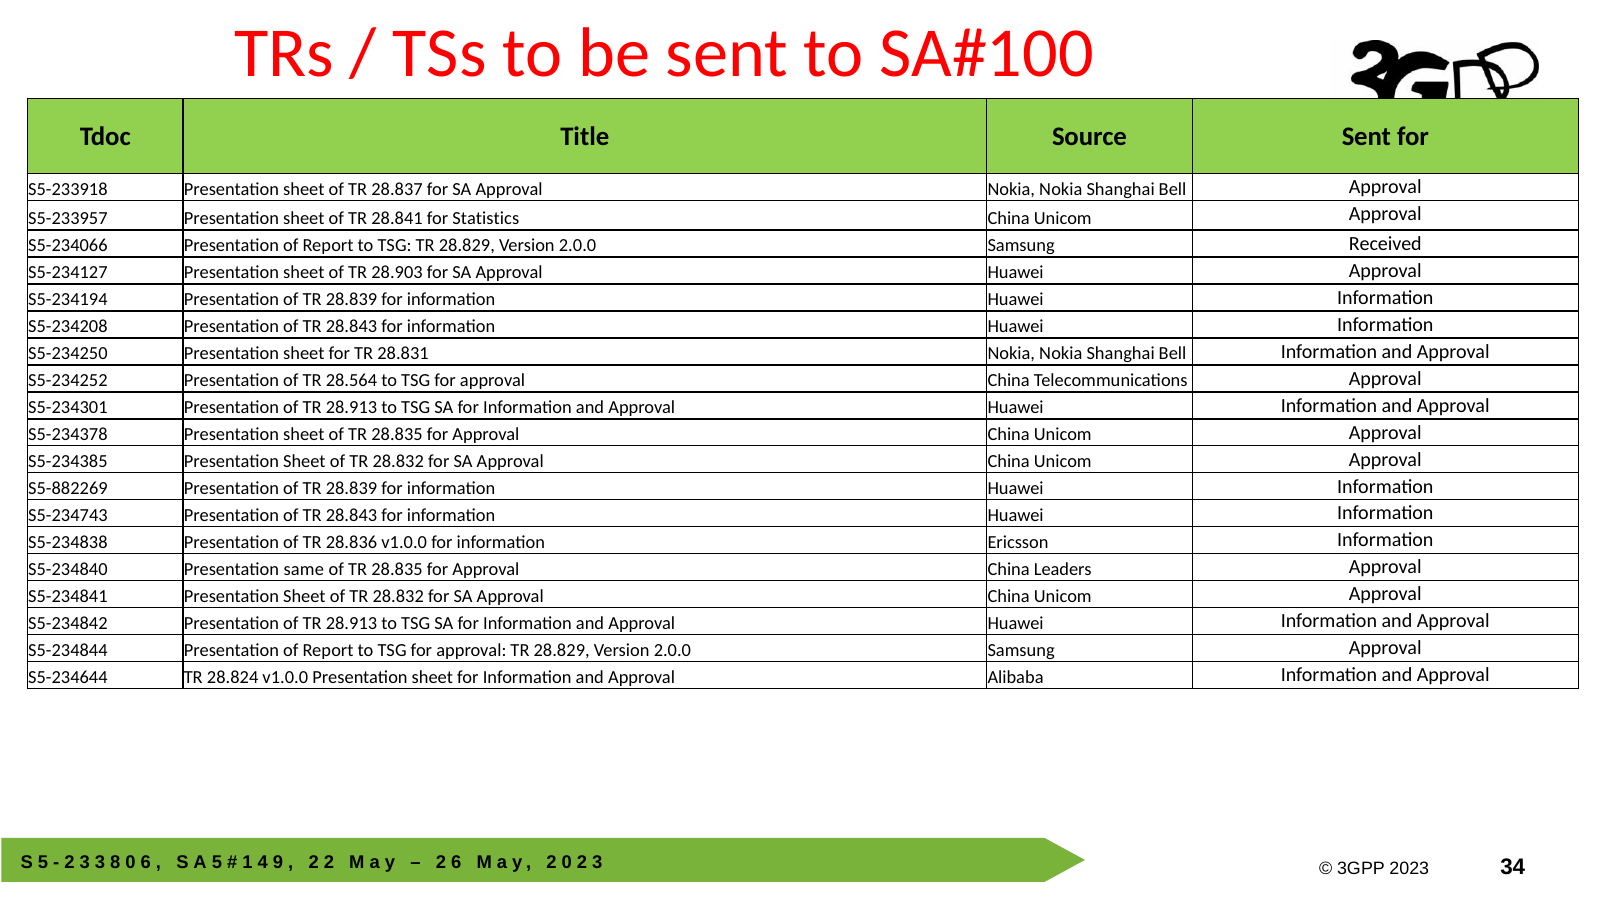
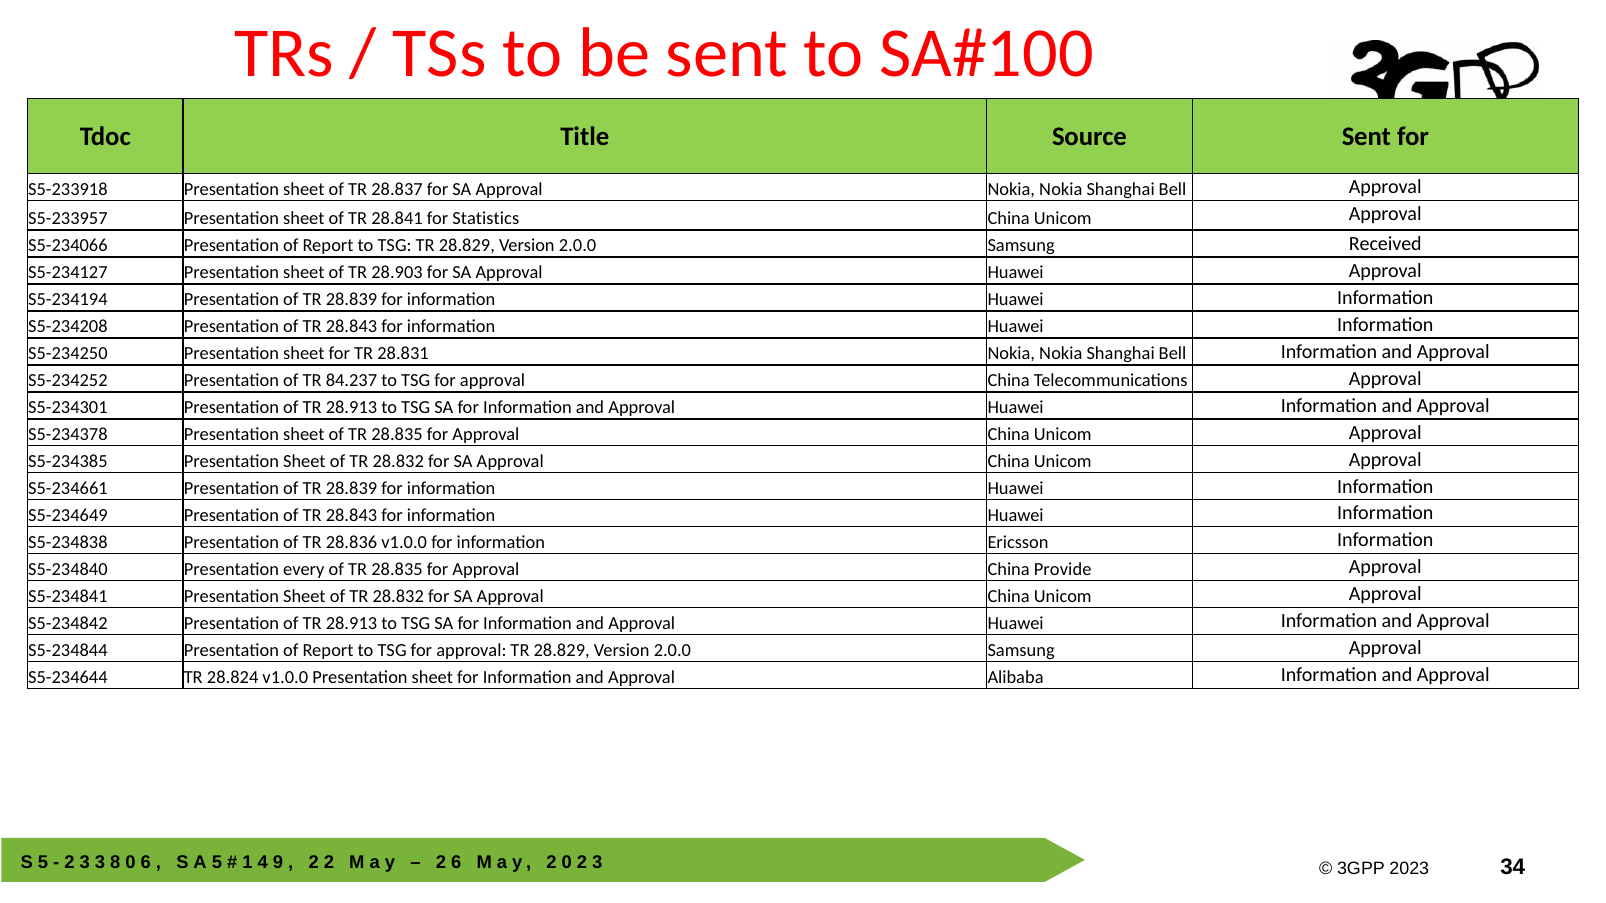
28.564: 28.564 -> 84.237
S5-882269: S5-882269 -> S5-234661
S5-234743: S5-234743 -> S5-234649
same: same -> every
Leaders: Leaders -> Provide
